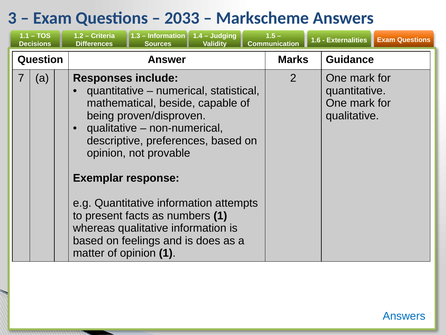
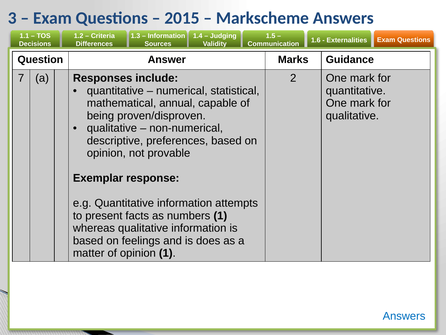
2033: 2033 -> 2015
beside: beside -> annual
